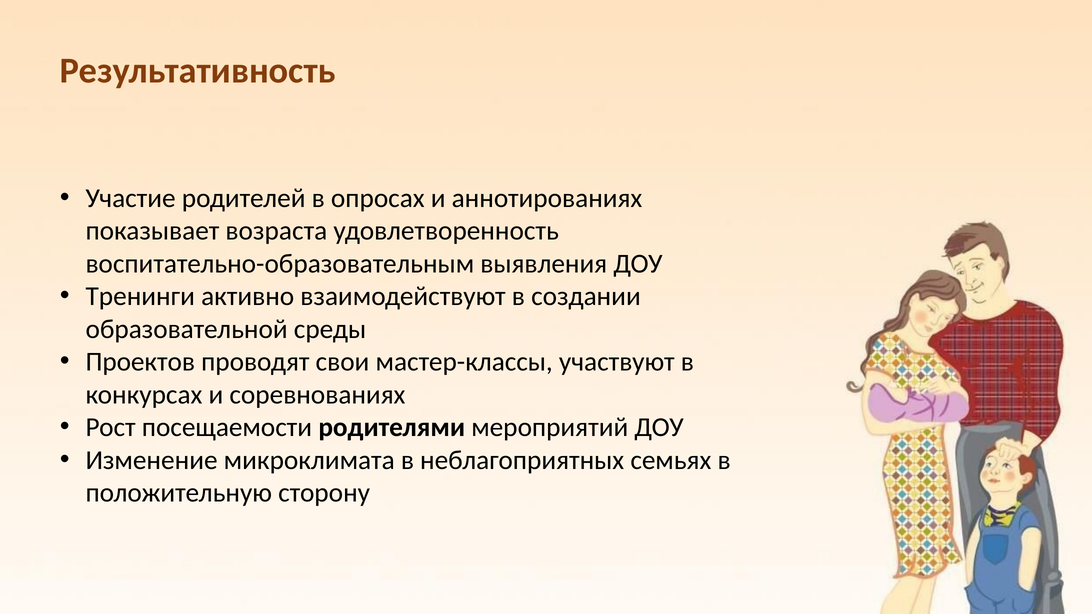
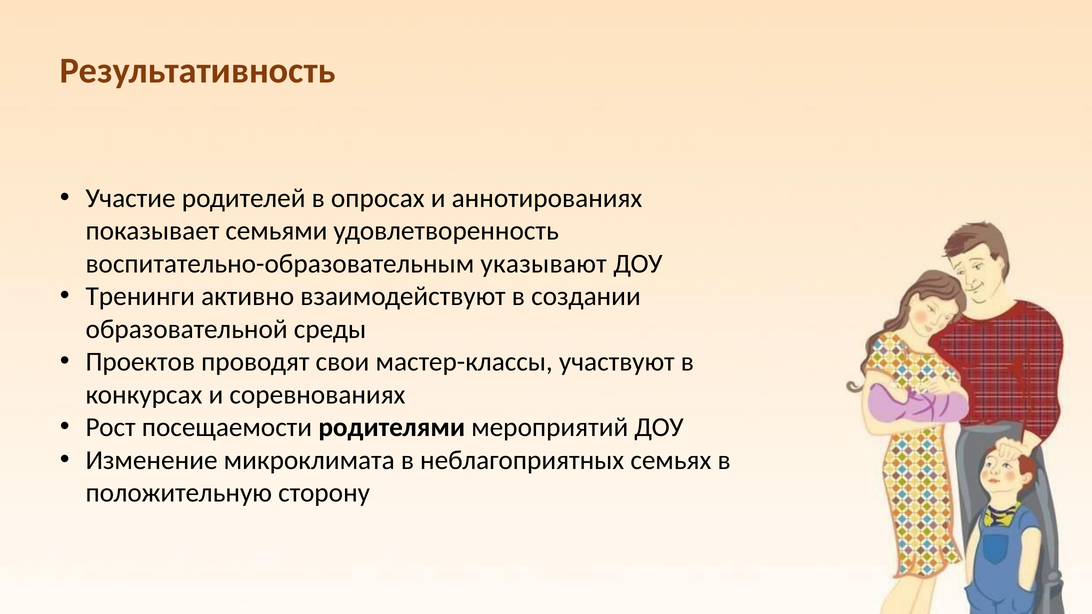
возраста: возраста -> семьями
выявления: выявления -> указывают
